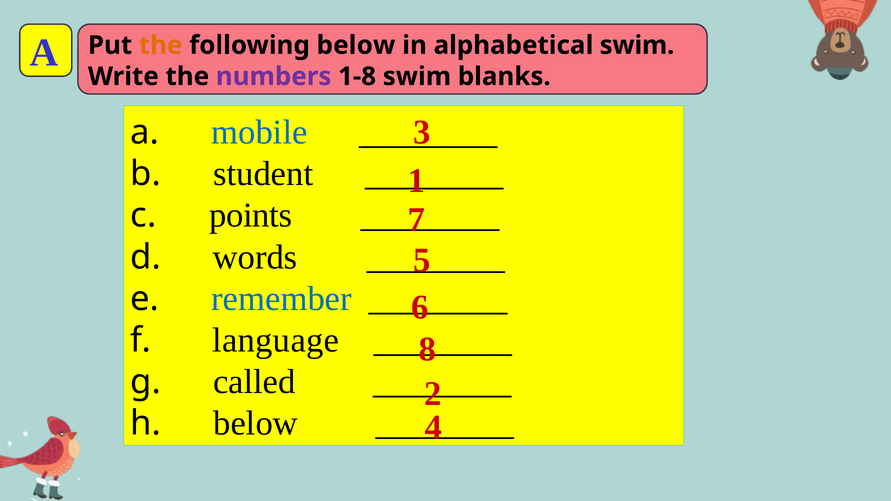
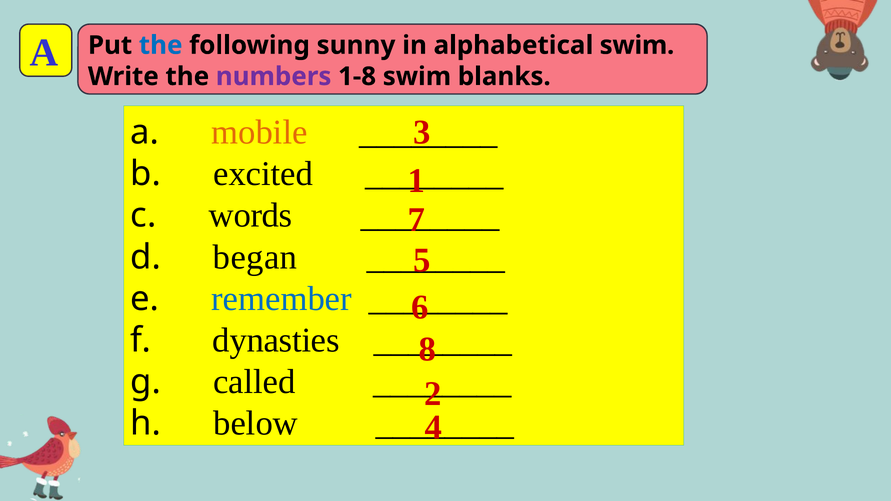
the at (161, 45) colour: orange -> blue
following below: below -> sunny
mobile colour: blue -> orange
student: student -> excited
points: points -> words
words: words -> began
language: language -> dynasties
